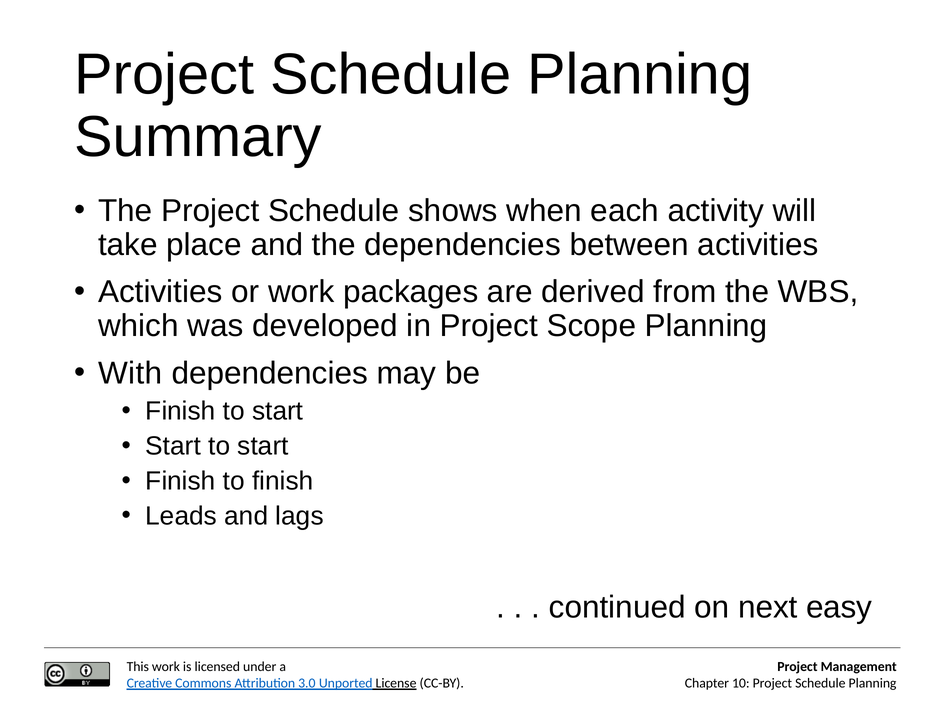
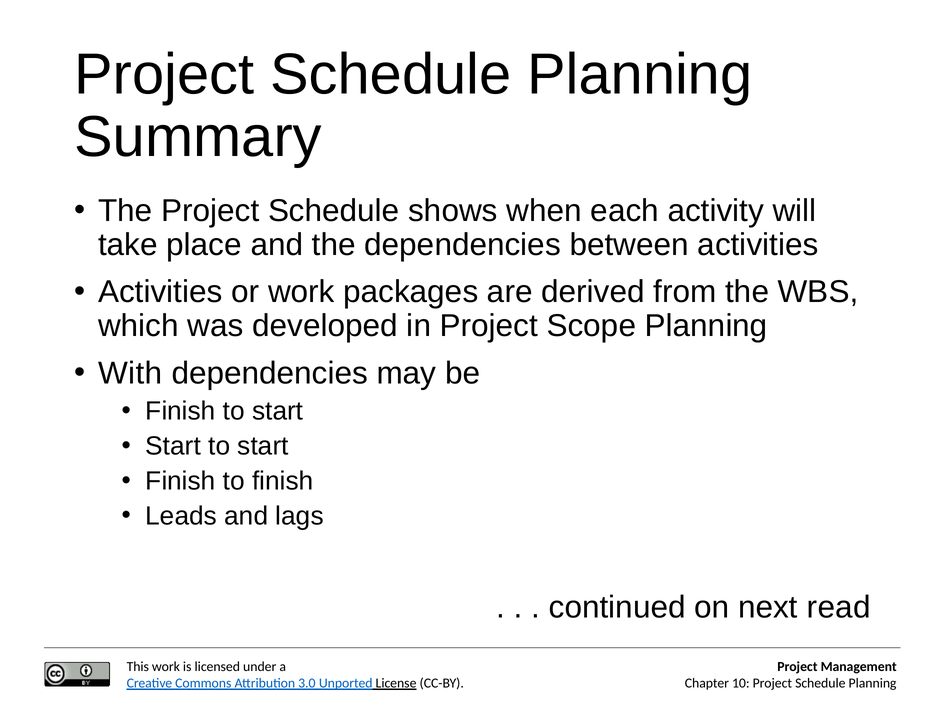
easy: easy -> read
